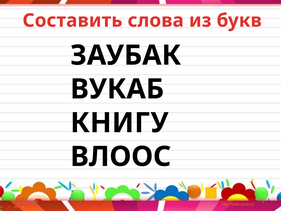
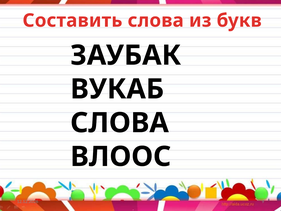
КНИГУ at (119, 123): КНИГУ -> СЛОВА
